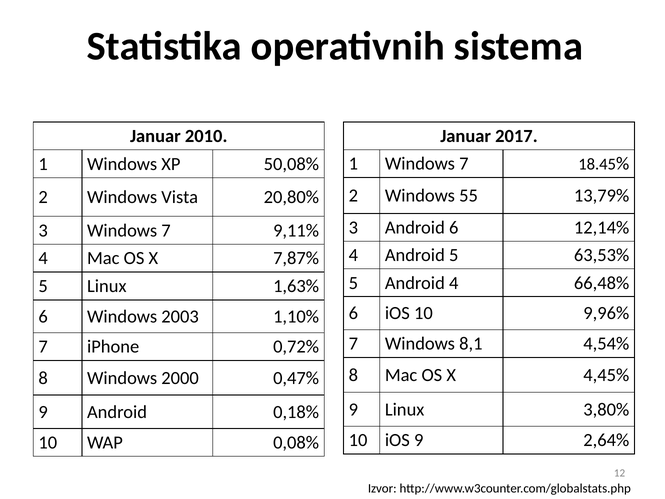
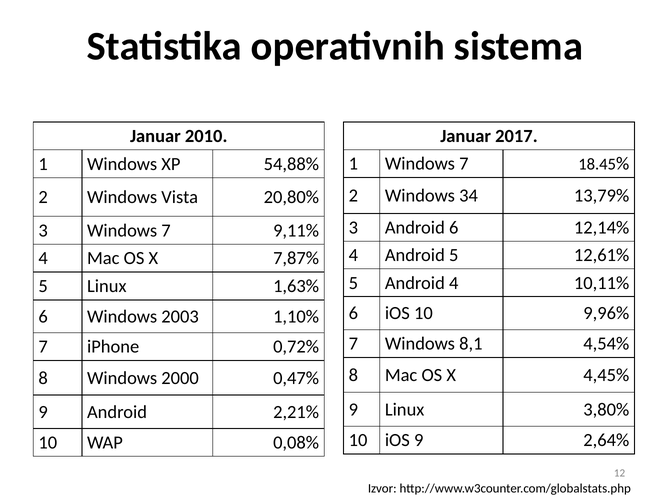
50,08%: 50,08% -> 54,88%
55: 55 -> 34
63,53%: 63,53% -> 12,61%
66,48%: 66,48% -> 10,11%
0,18%: 0,18% -> 2,21%
